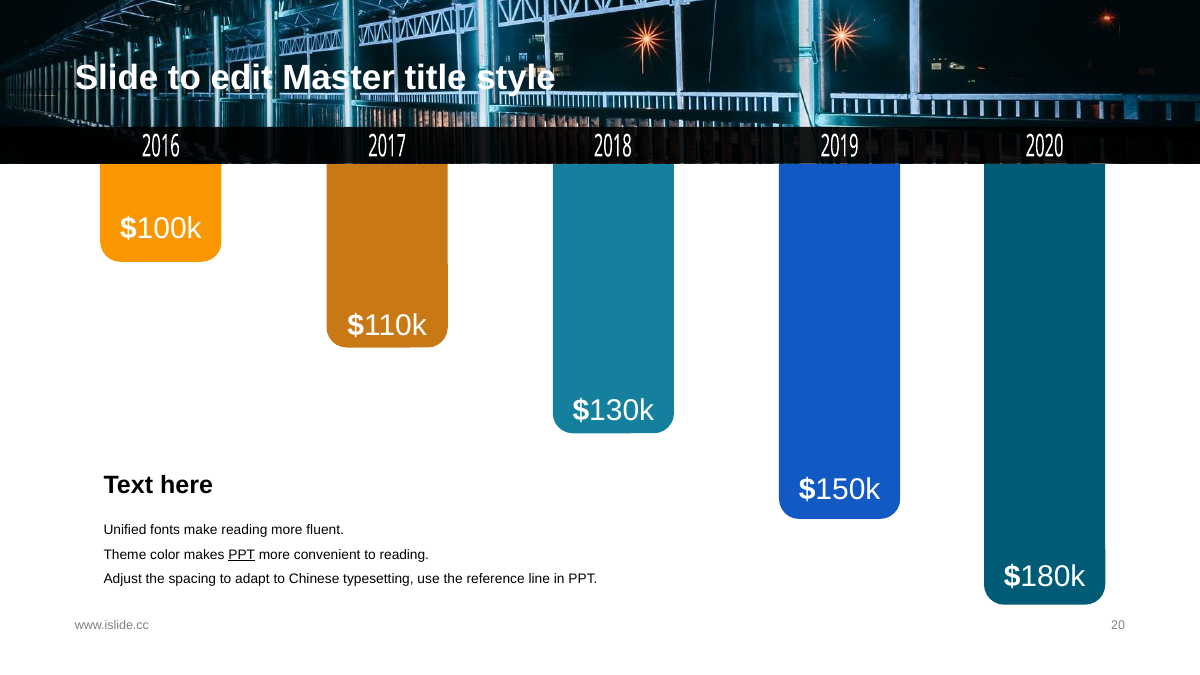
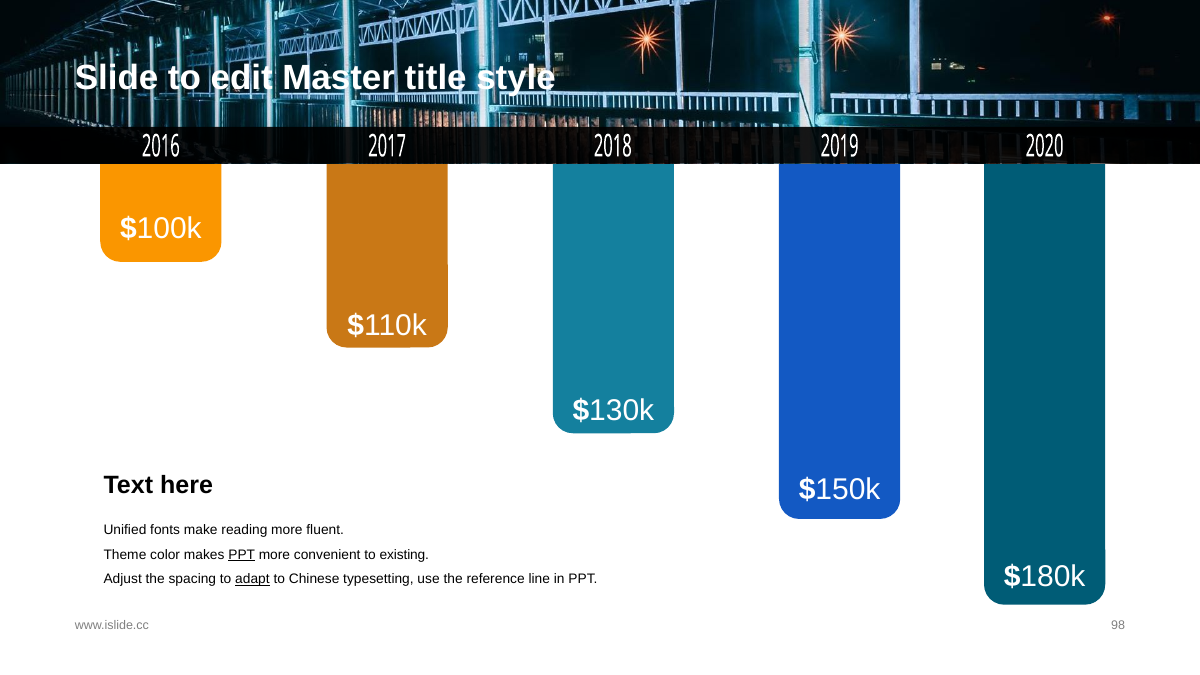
to reading: reading -> existing
adapt underline: none -> present
20: 20 -> 98
